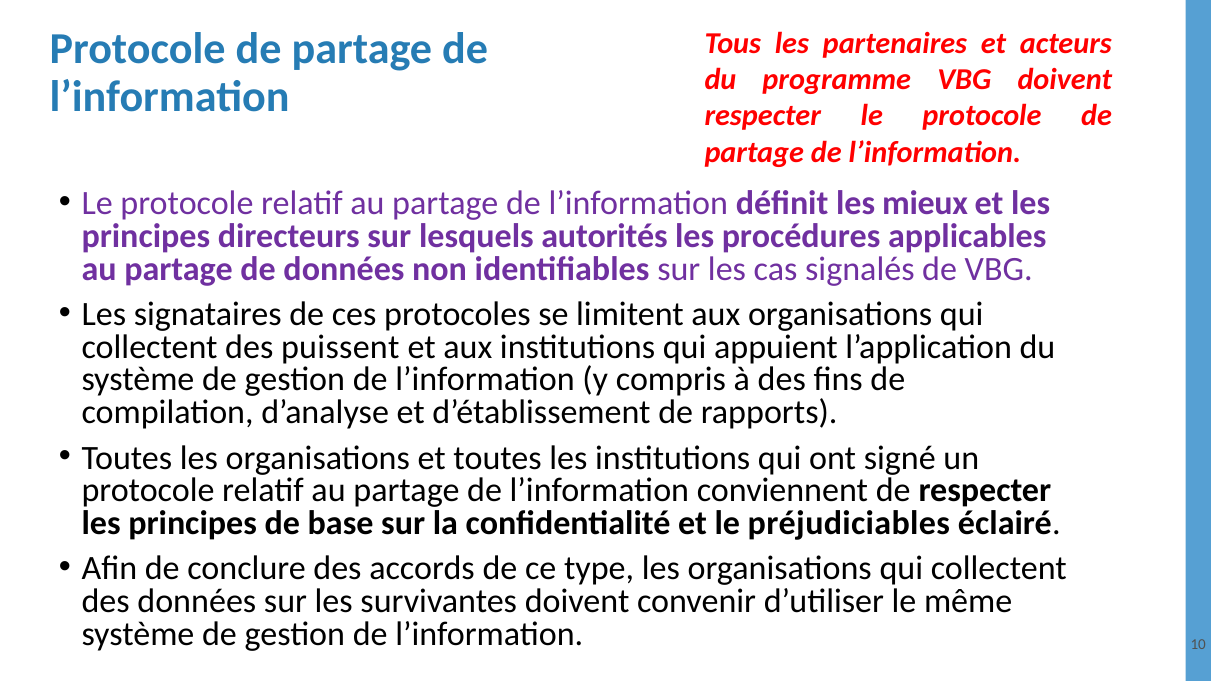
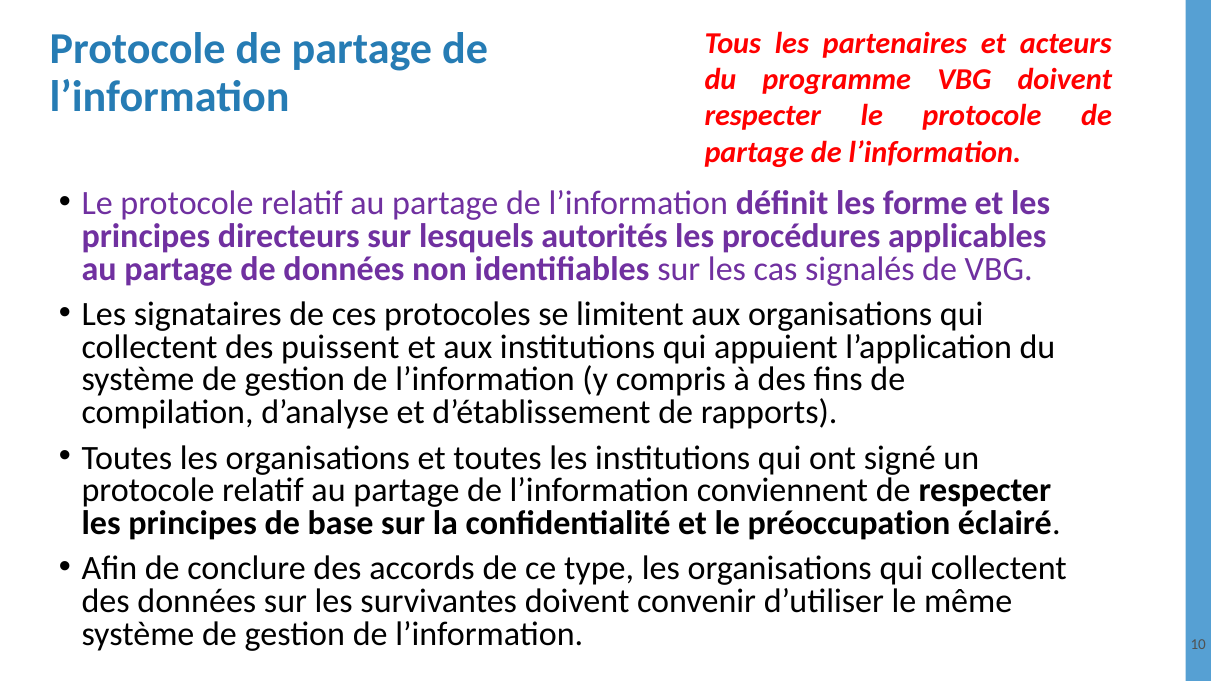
mieux: mieux -> forme
préjudiciables: préjudiciables -> préoccupation
